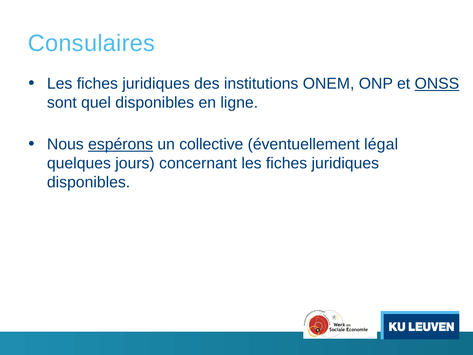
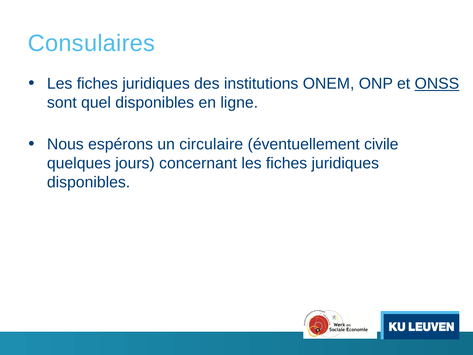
espérons underline: present -> none
collective: collective -> circulaire
légal: légal -> civile
